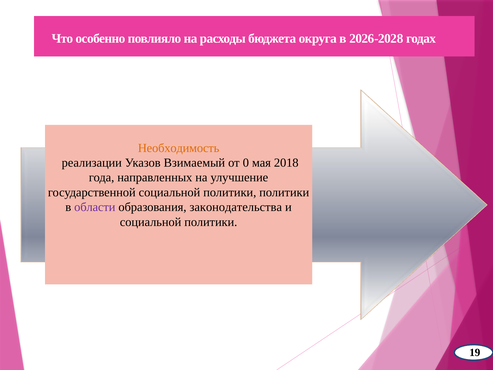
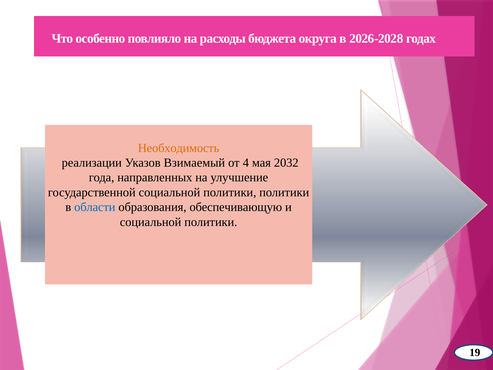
0: 0 -> 4
2018: 2018 -> 2032
области colour: purple -> blue
законодательства: законодательства -> обеспечивающую
